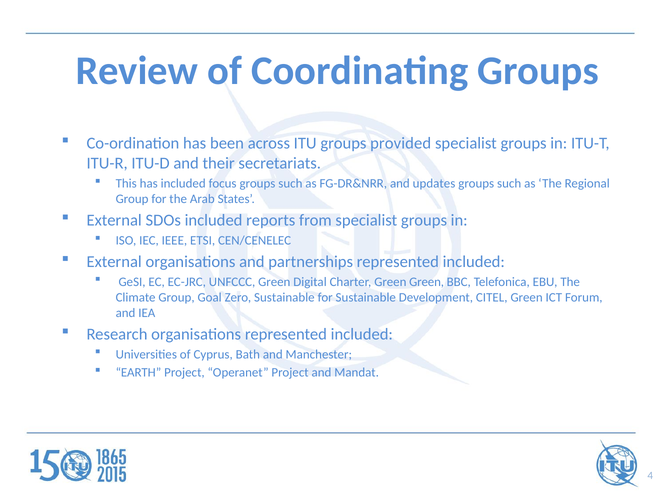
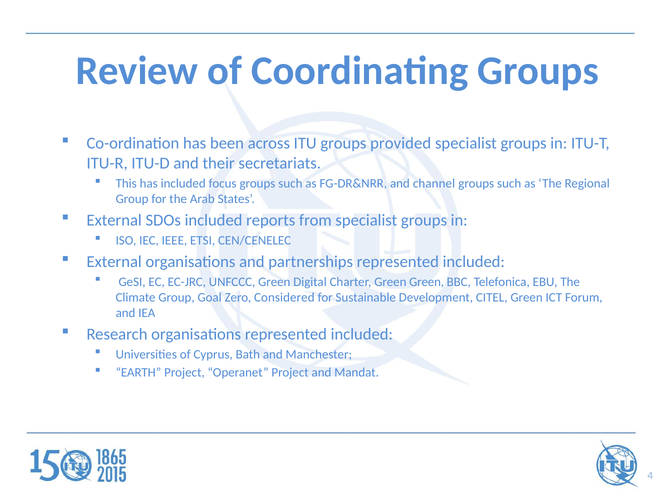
updates: updates -> channel
Zero Sustainable: Sustainable -> Considered
